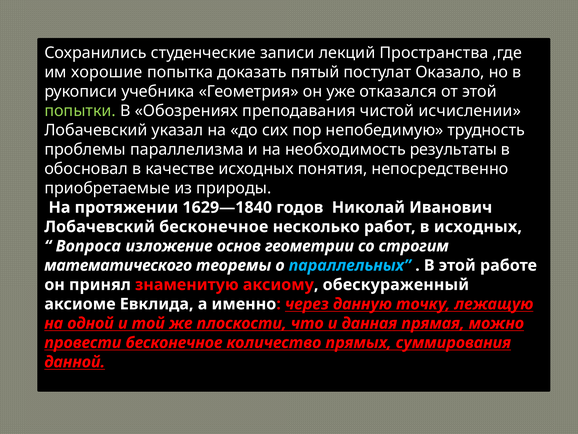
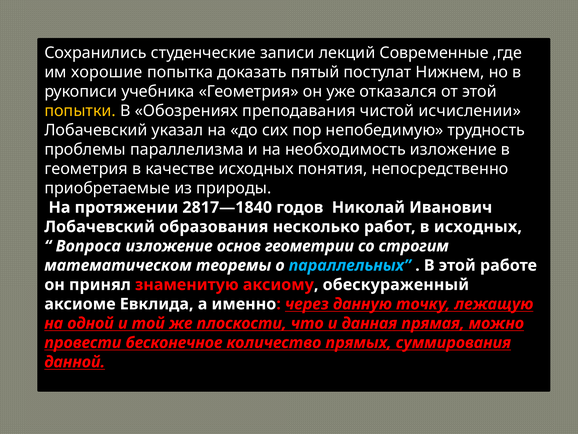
Пространства: Пространства -> Современные
Оказало: Оказало -> Нижнем
попытки colour: light green -> yellow
необходимость результаты: результаты -> изложение
обосновал at (86, 169): обосновал -> геометрия
1629—1840: 1629—1840 -> 2817—1840
Лобачевский бесконечное: бесконечное -> образования
математического: математического -> математическом
